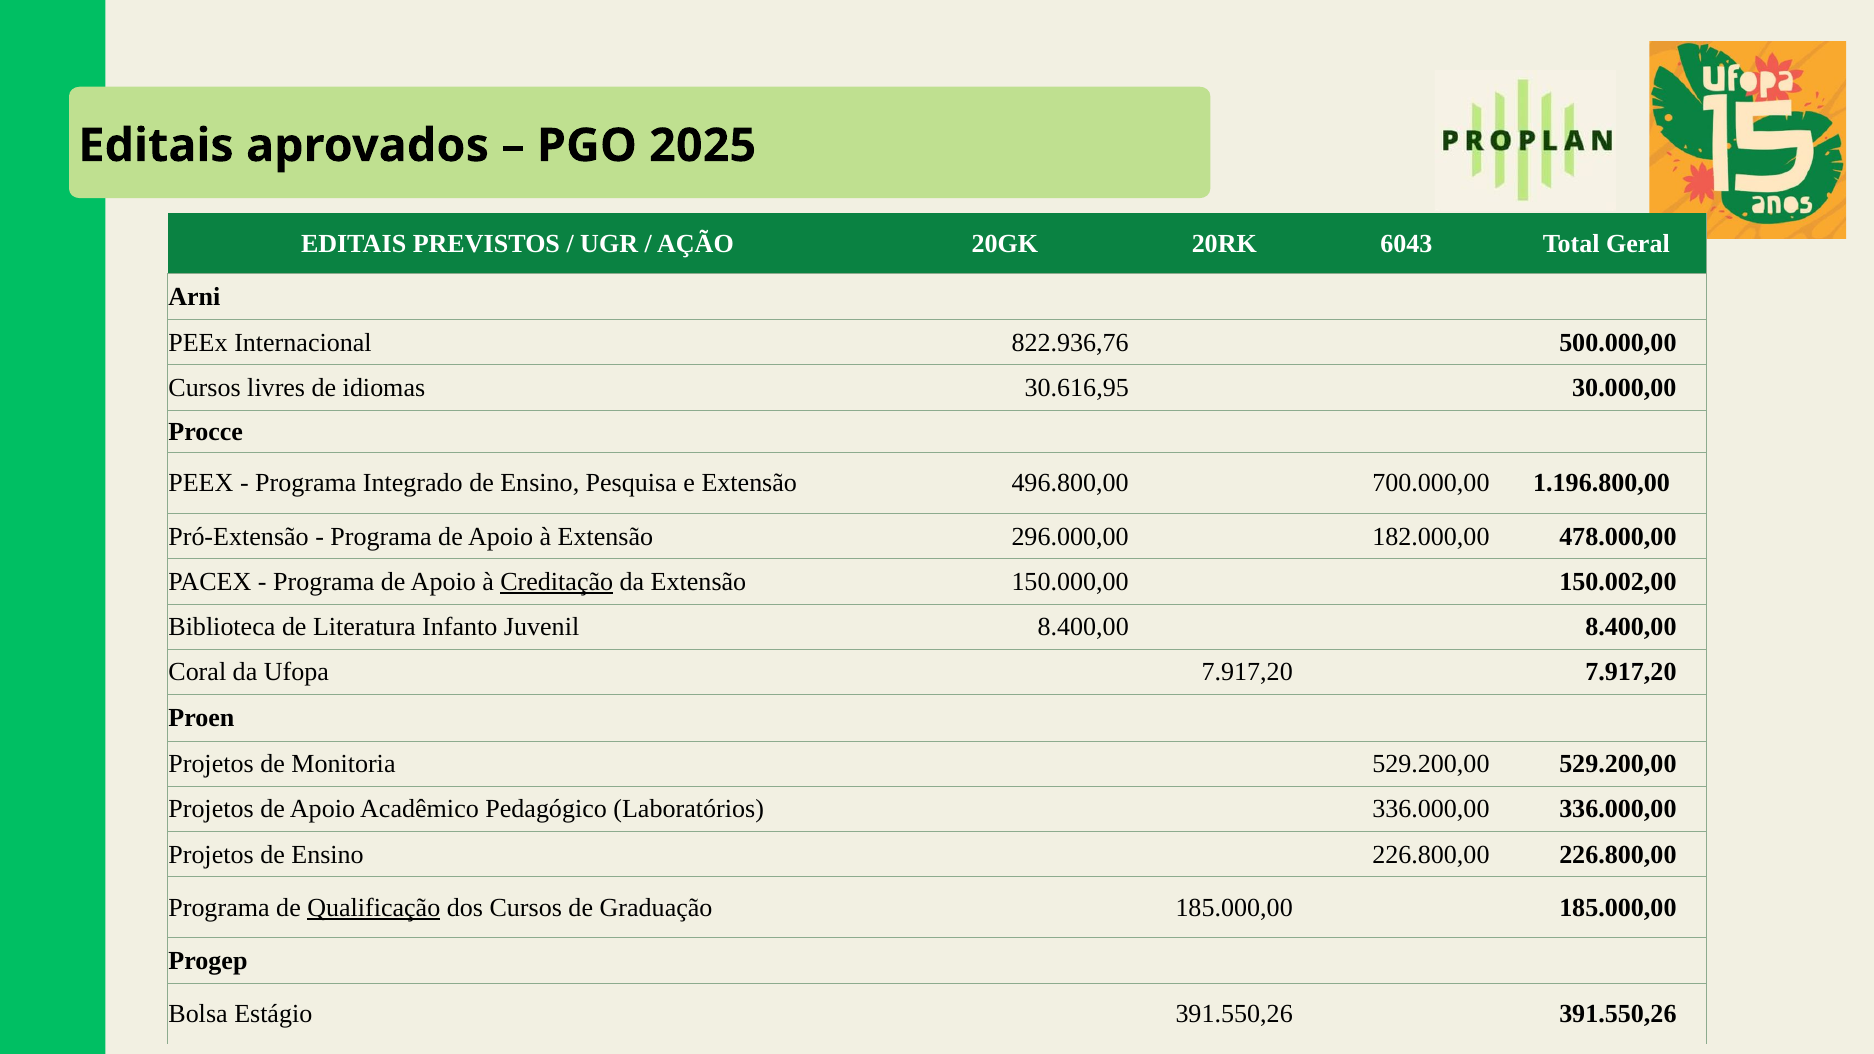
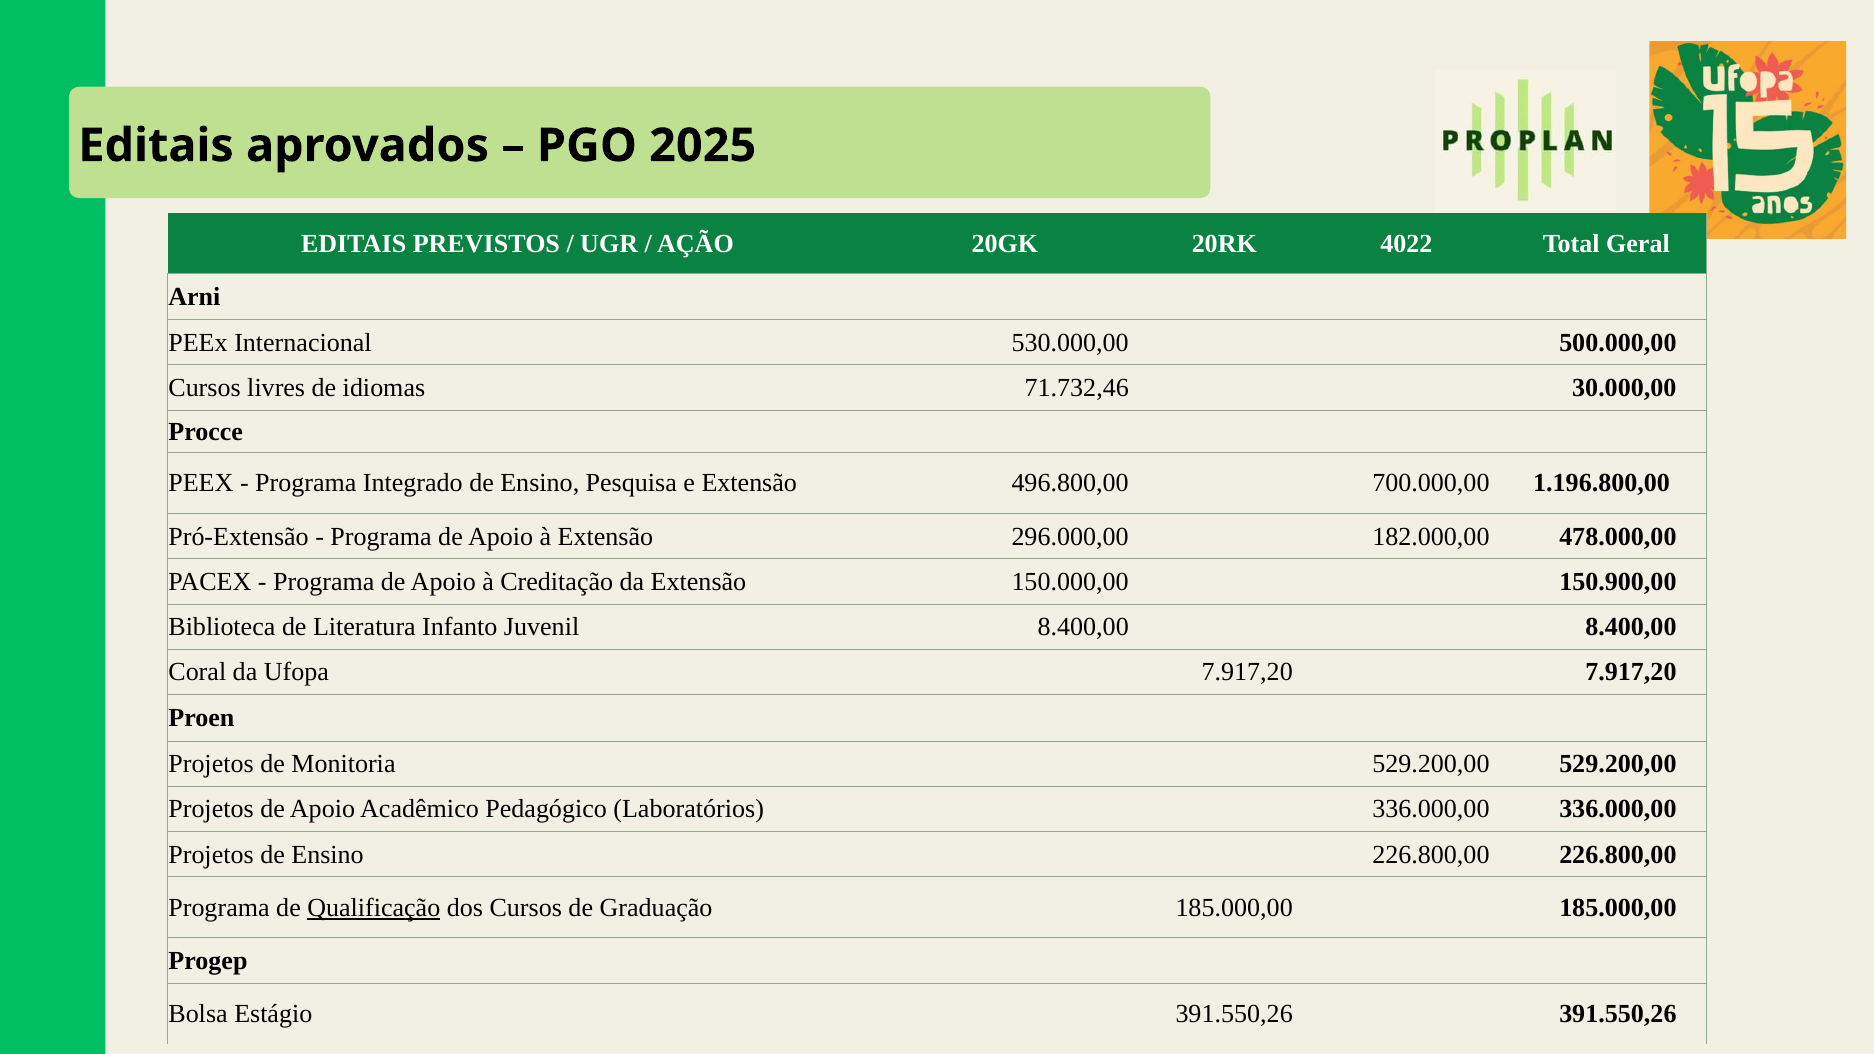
6043: 6043 -> 4022
822.936,76: 822.936,76 -> 530.000,00
30.616,95: 30.616,95 -> 71.732,46
Creditação underline: present -> none
150.002,00: 150.002,00 -> 150.900,00
